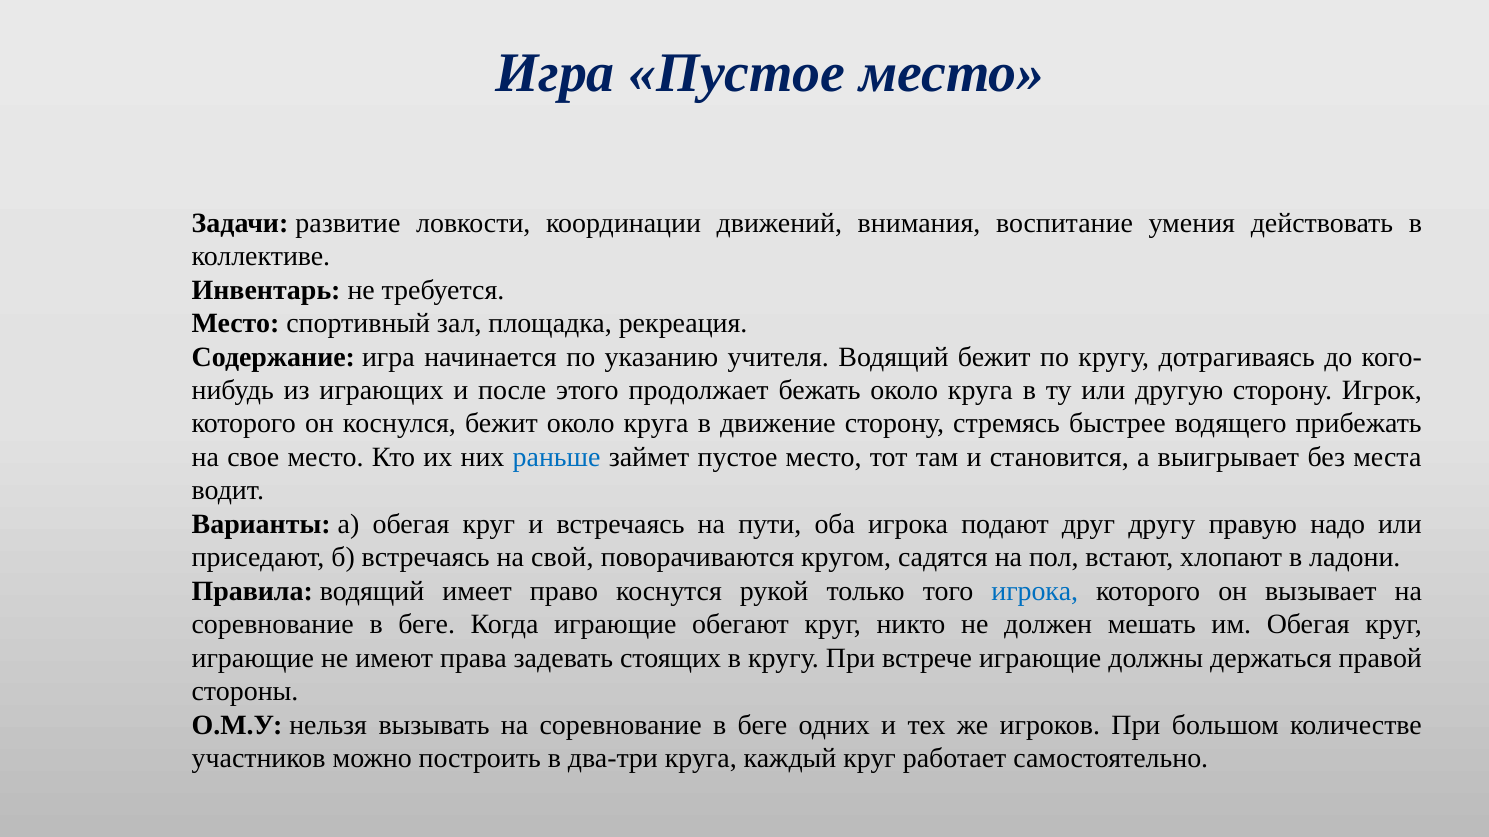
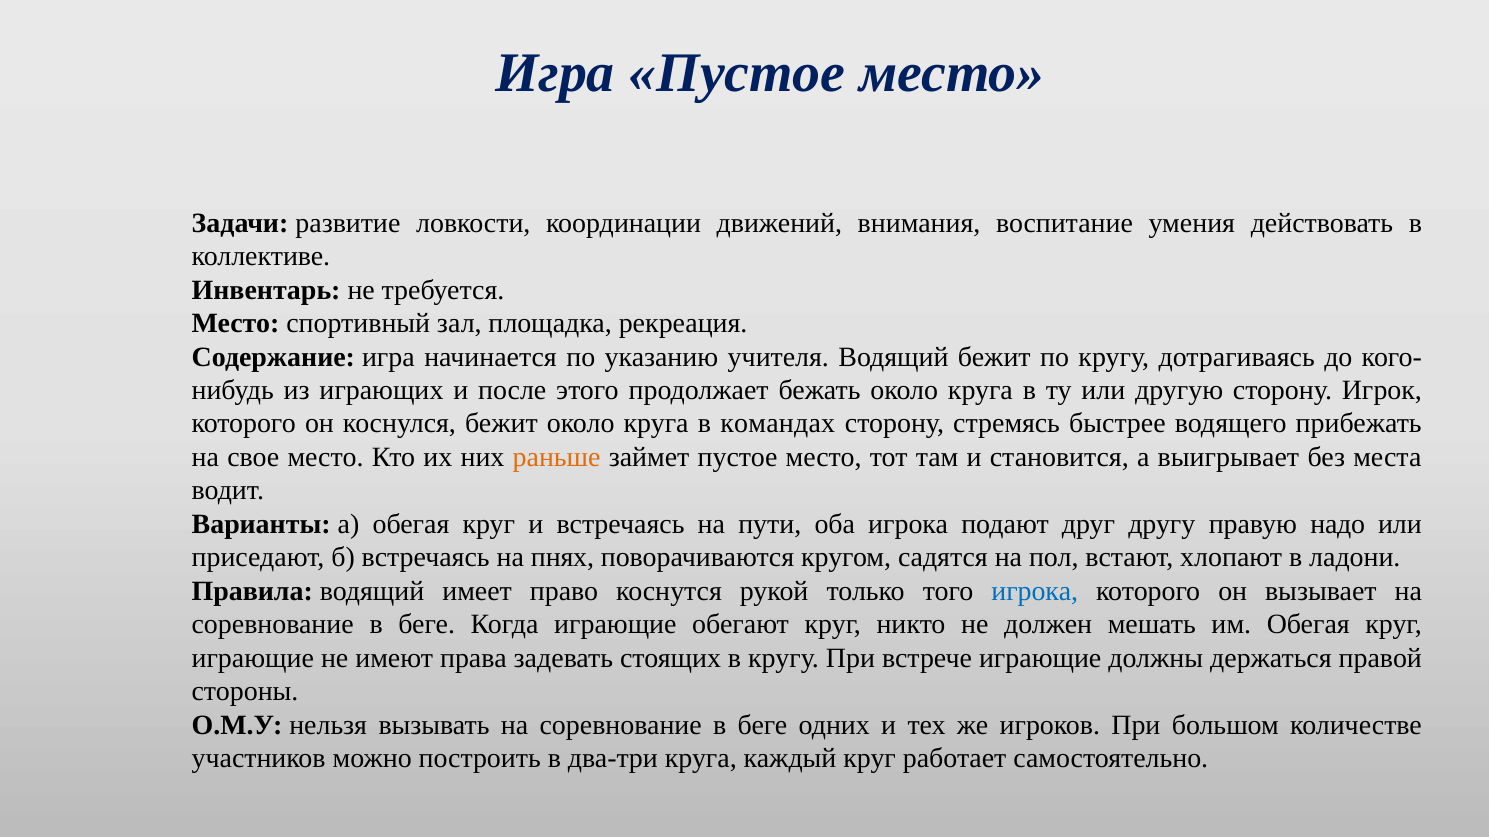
движение: движение -> командах
раньше colour: blue -> orange
свой: свой -> пнях
